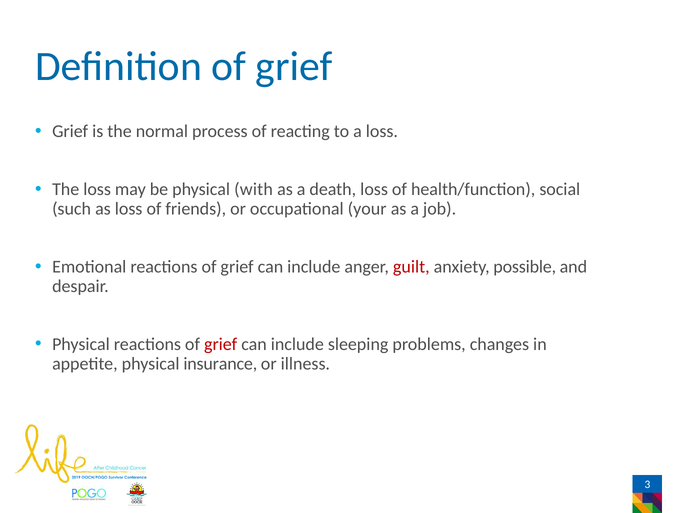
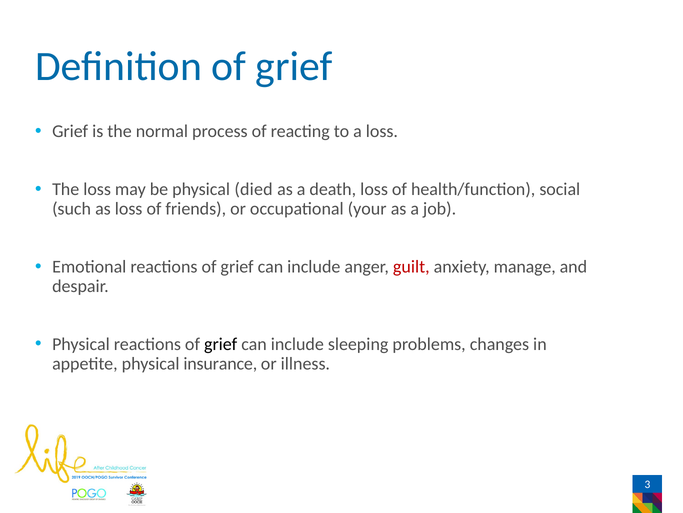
with: with -> died
possible: possible -> manage
grief at (221, 344) colour: red -> black
